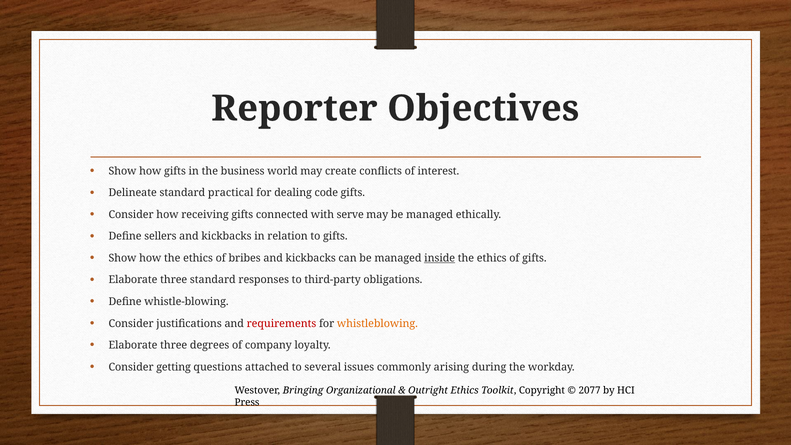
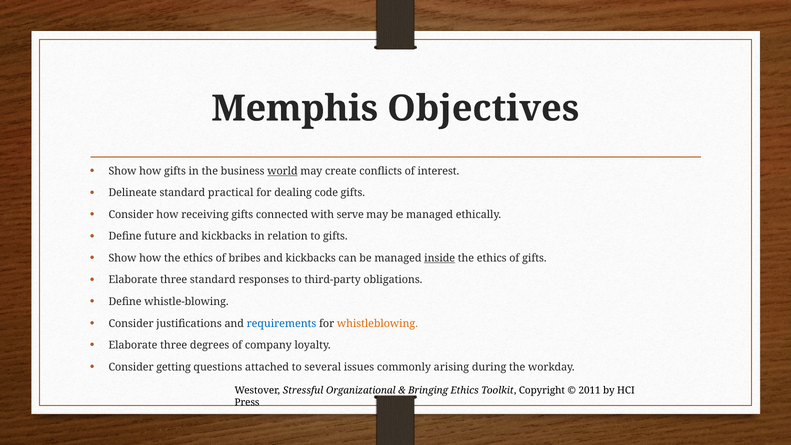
Reporter: Reporter -> Memphis
world underline: none -> present
sellers: sellers -> future
requirements colour: red -> blue
Bringing: Bringing -> Stressful
Outright: Outright -> Bringing
2077: 2077 -> 2011
